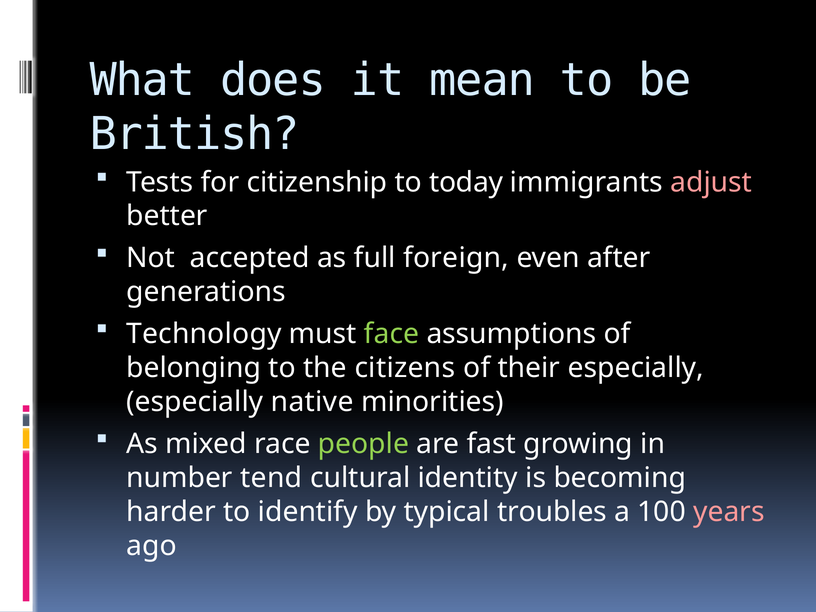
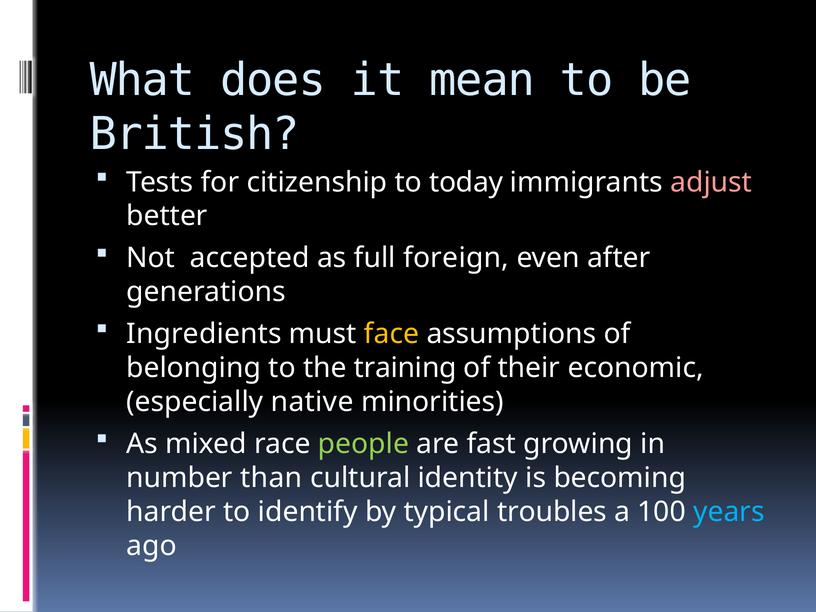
Technology: Technology -> Ingredients
face colour: light green -> yellow
citizens: citizens -> training
their especially: especially -> economic
tend: tend -> than
years colour: pink -> light blue
